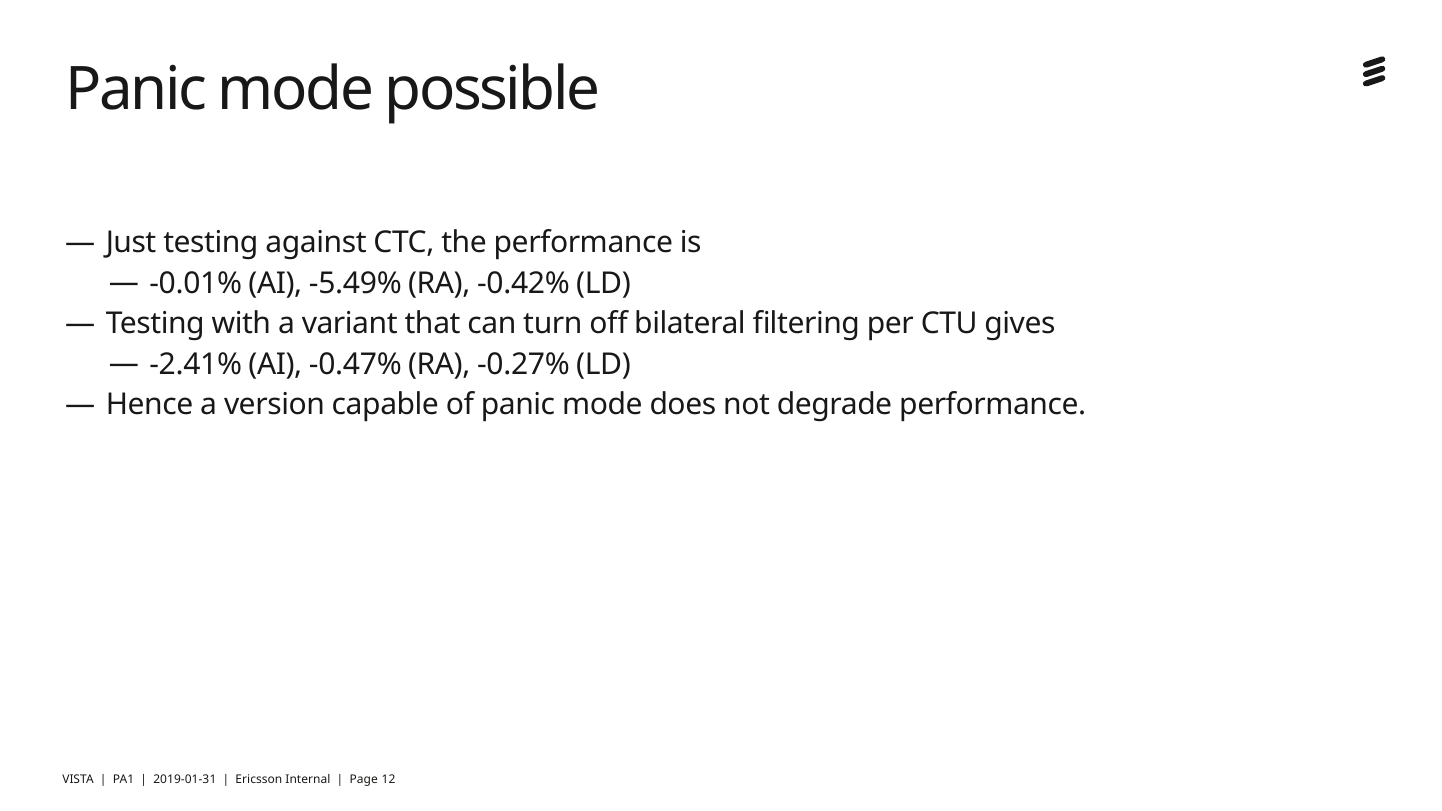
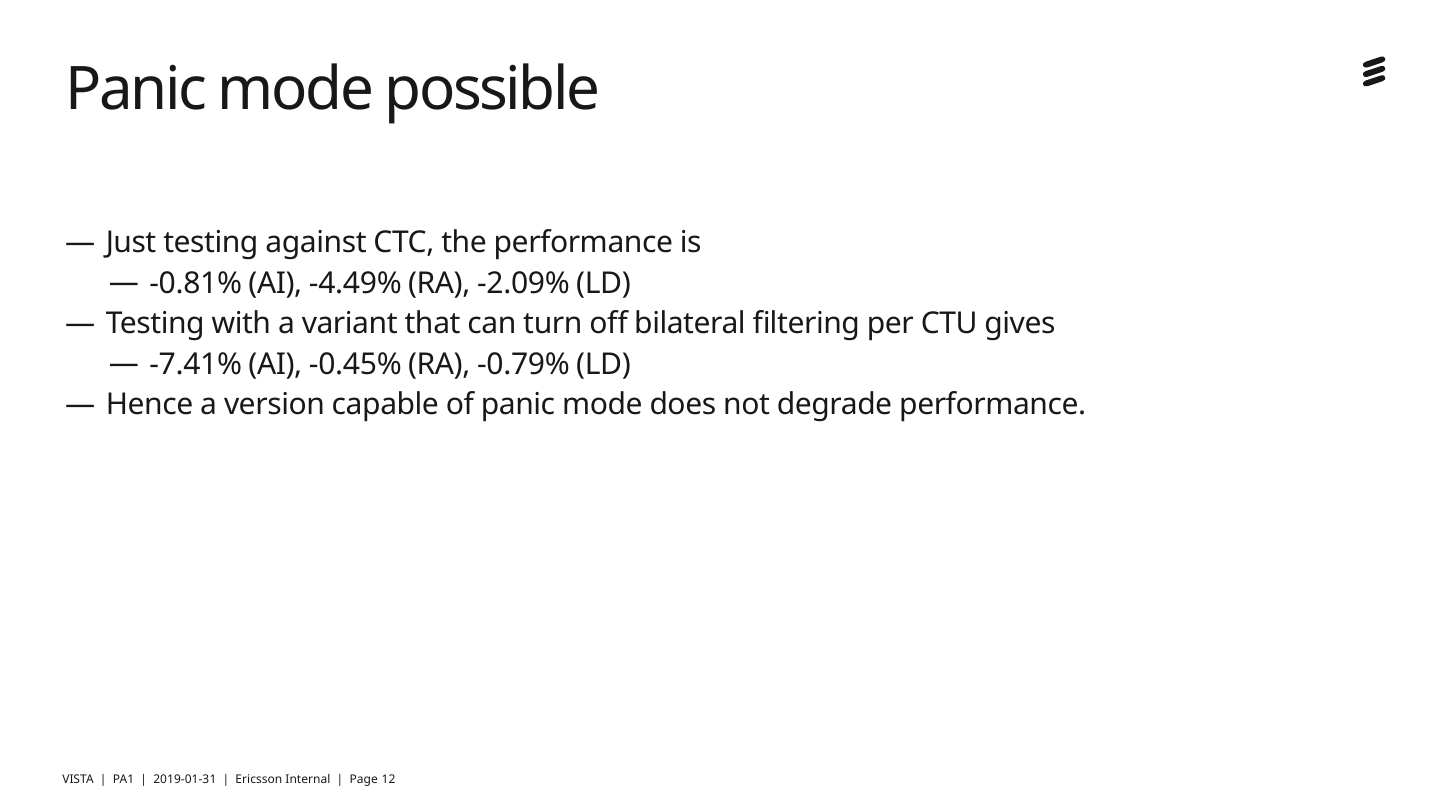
-0.01%: -0.01% -> -0.81%
-5.49%: -5.49% -> -4.49%
-0.42%: -0.42% -> -2.09%
-2.41%: -2.41% -> -7.41%
-0.47%: -0.47% -> -0.45%
-0.27%: -0.27% -> -0.79%
